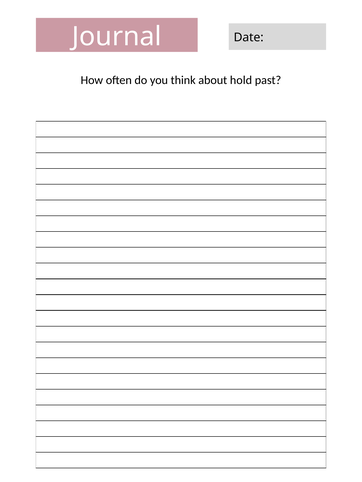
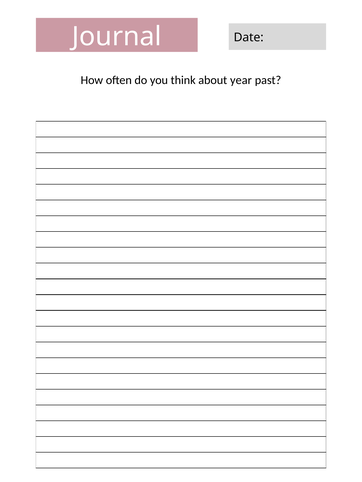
hold: hold -> year
